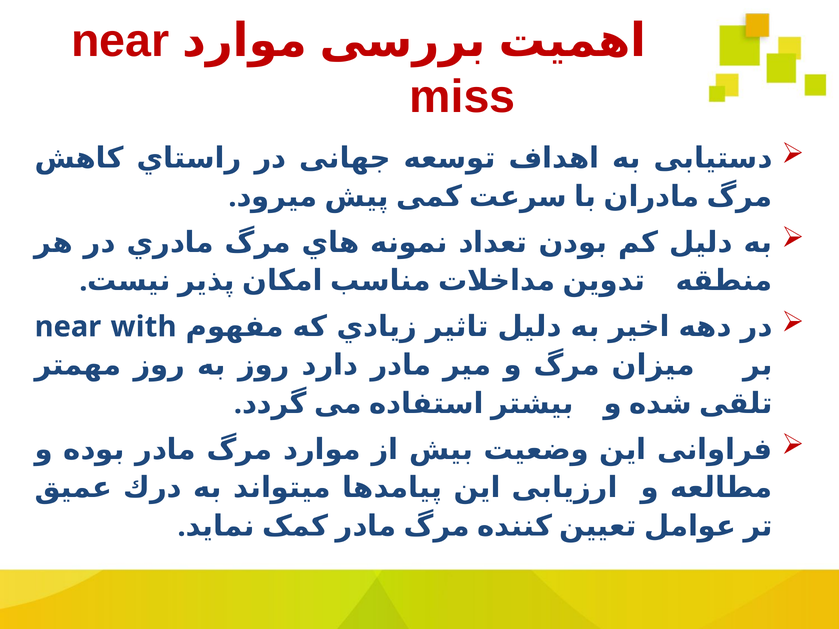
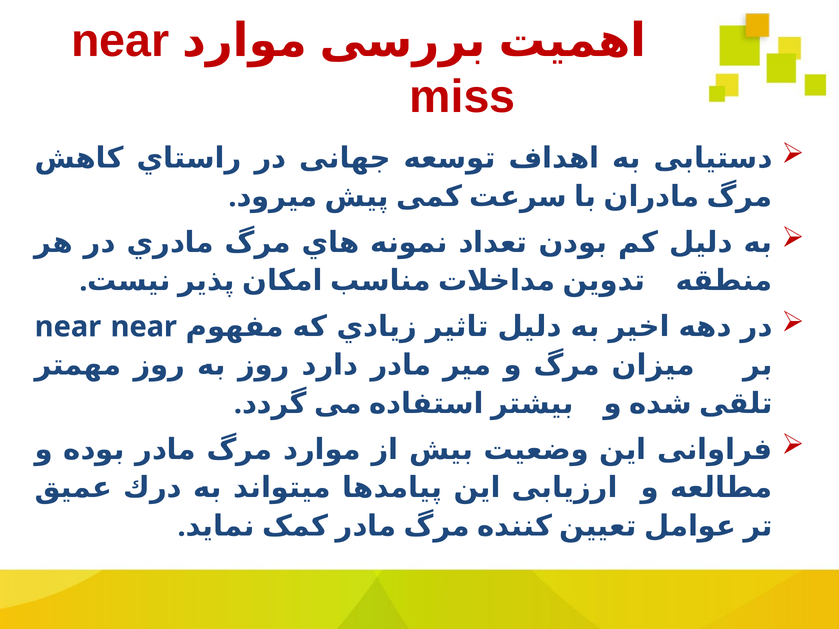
near with: with -> near
